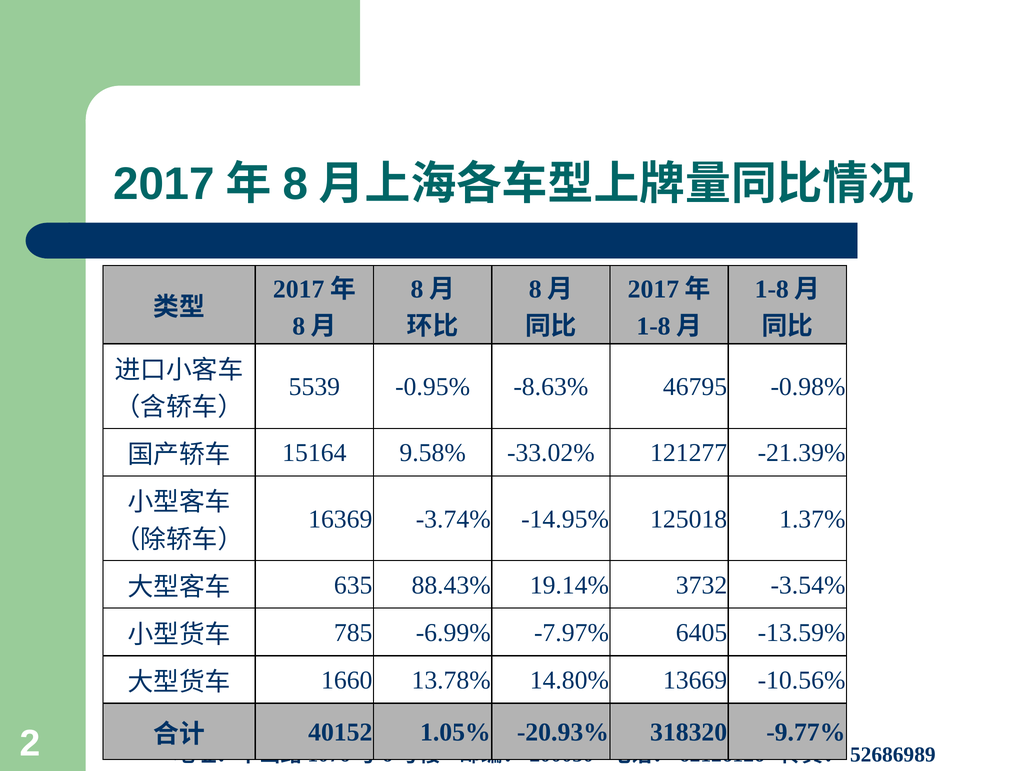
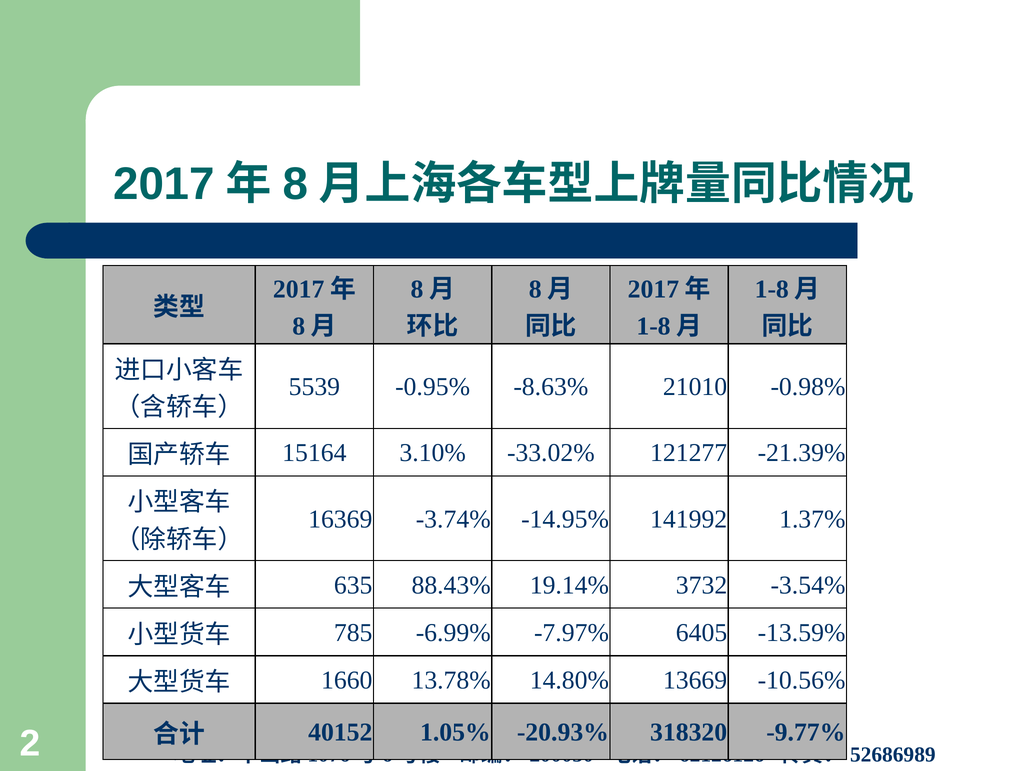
46795: 46795 -> 21010
9.58%: 9.58% -> 3.10%
125018: 125018 -> 141992
